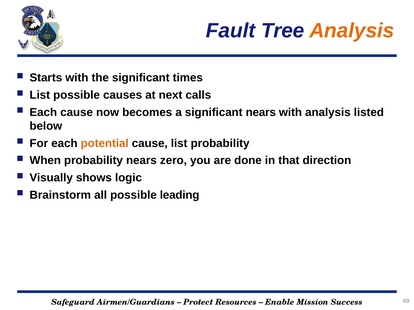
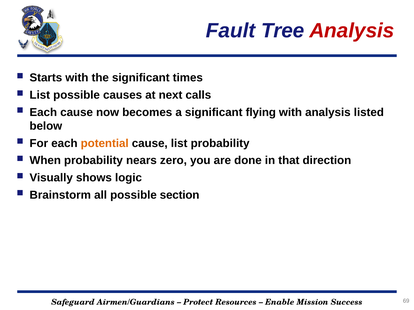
Analysis at (352, 31) colour: orange -> red
significant nears: nears -> flying
leading: leading -> section
